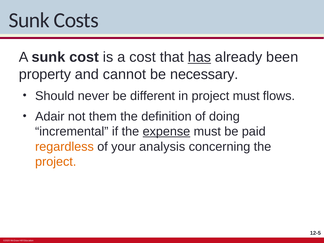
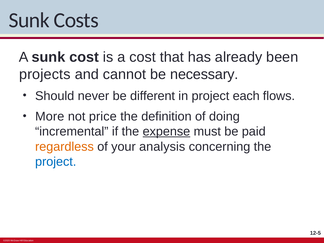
has underline: present -> none
property: property -> projects
project must: must -> each
Adair: Adair -> More
them: them -> price
project at (56, 162) colour: orange -> blue
